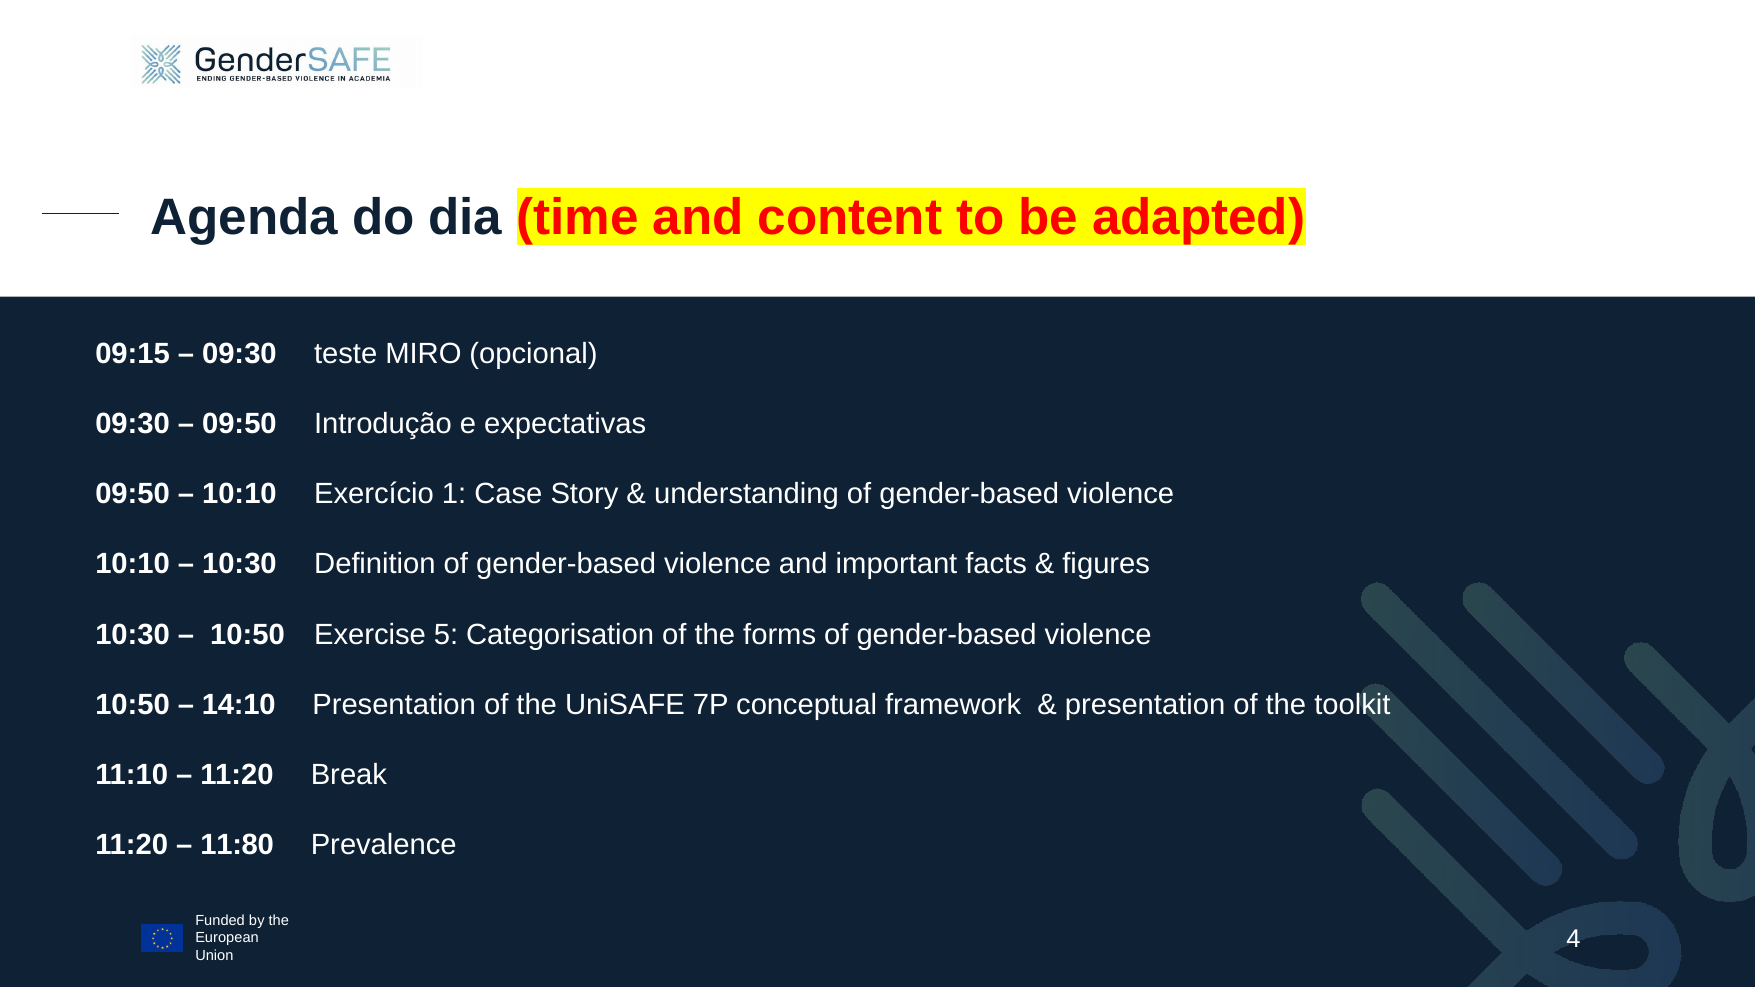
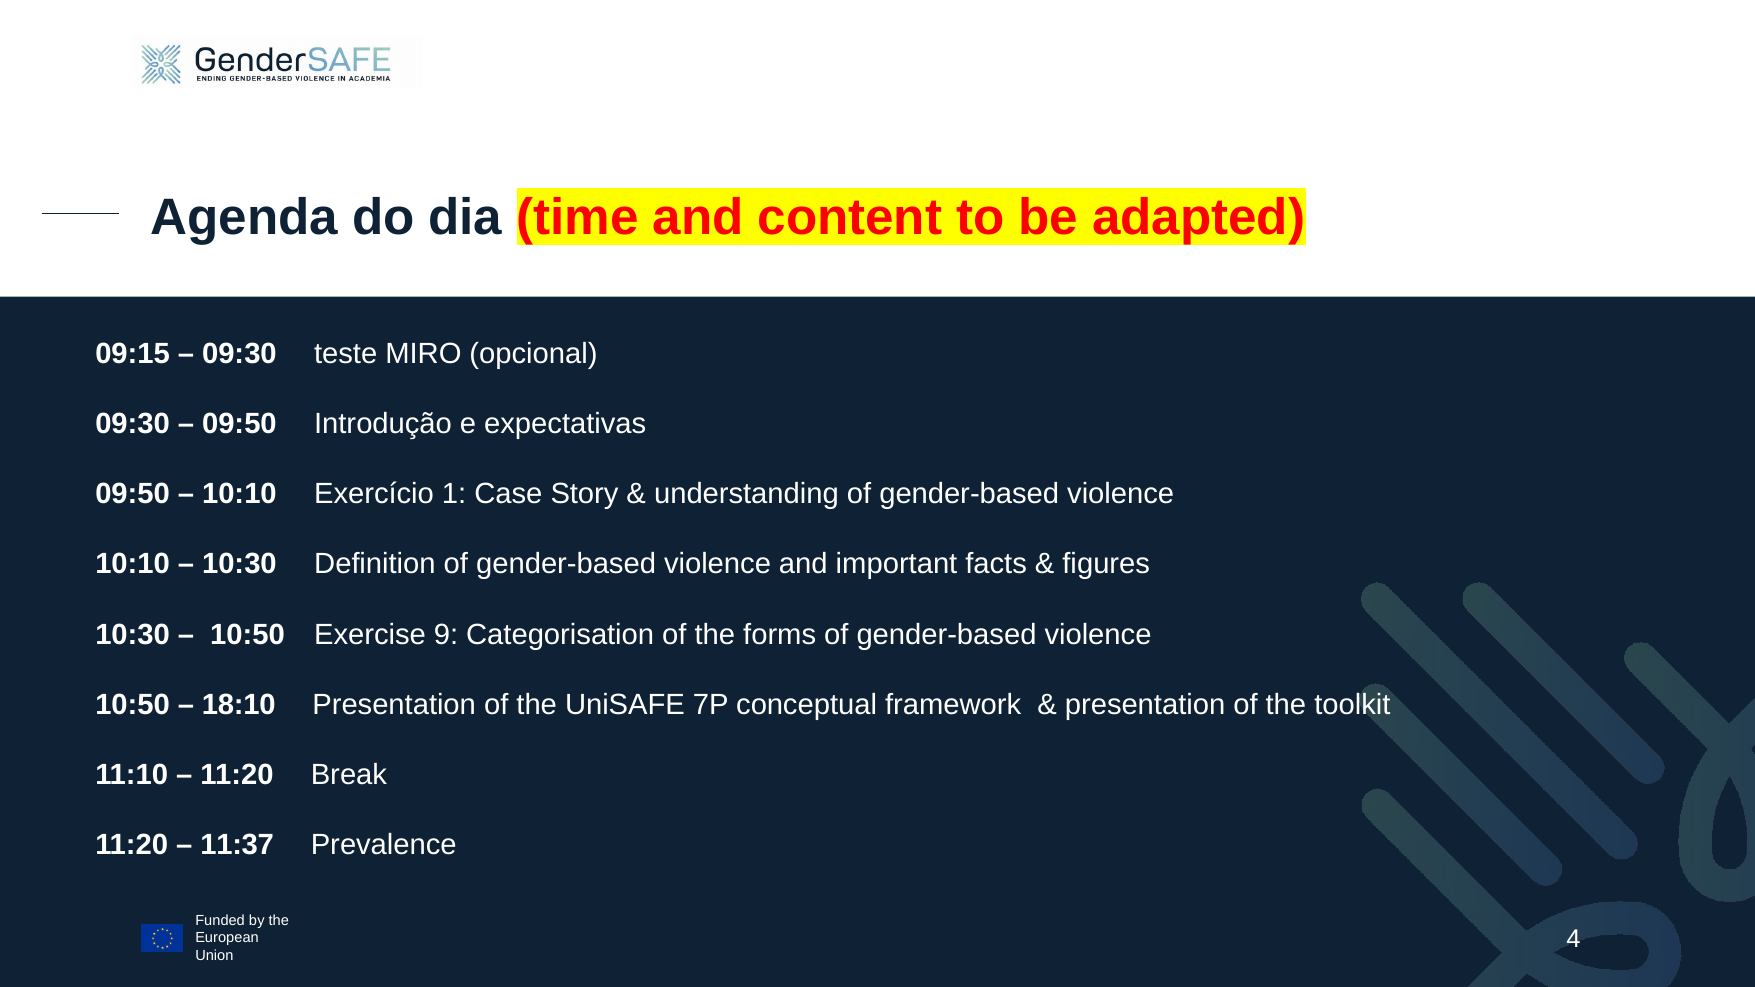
5: 5 -> 9
14:10: 14:10 -> 18:10
11:80: 11:80 -> 11:37
